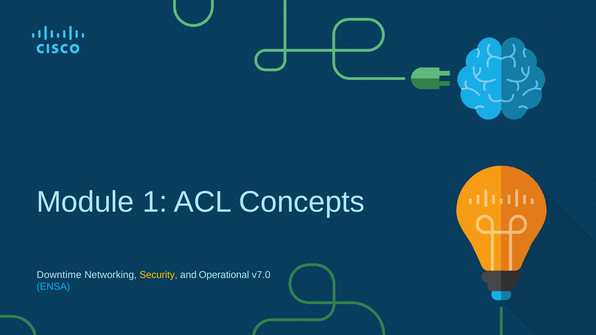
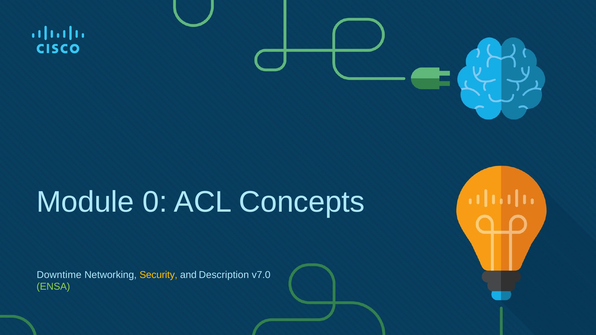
1: 1 -> 0
Operational: Operational -> Description
ENSA colour: light blue -> light green
